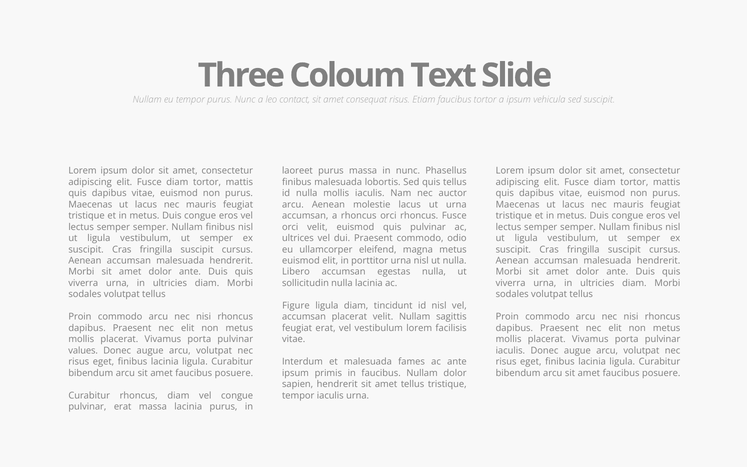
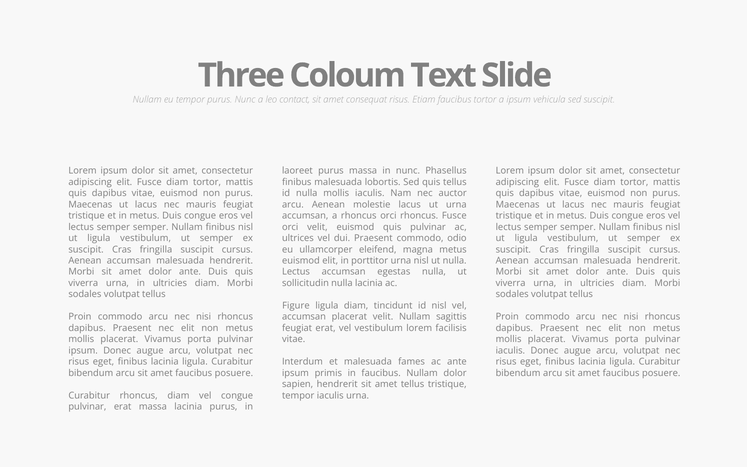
Libero at (296, 272): Libero -> Lectus
values at (83, 350): values -> ipsum
